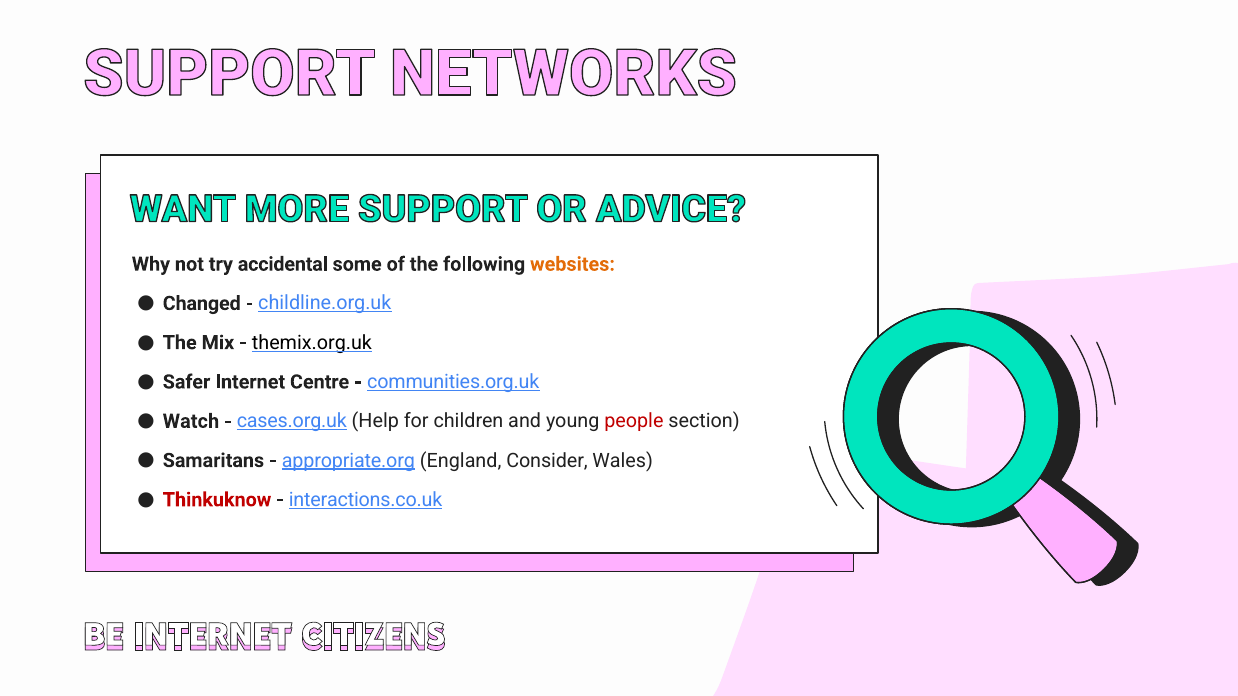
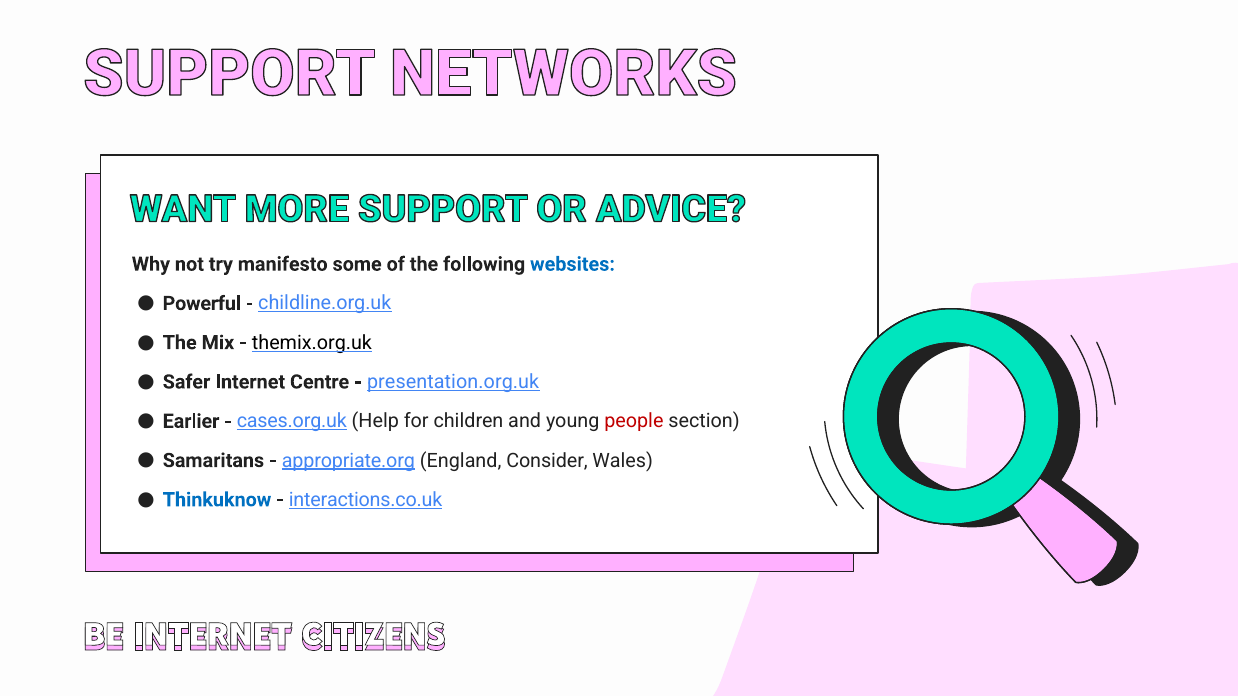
accidental: accidental -> manifesto
websites colour: orange -> blue
Changed: Changed -> Powerful
communities.org.uk: communities.org.uk -> presentation.org.uk
Watch: Watch -> Earlier
Thinkuknow colour: red -> blue
